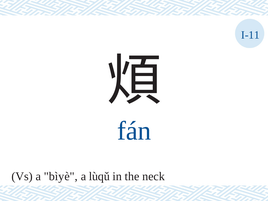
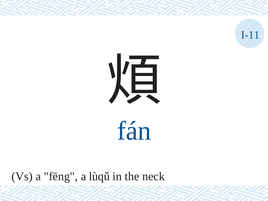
bìyè: bìyè -> fēng
